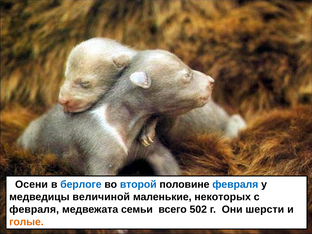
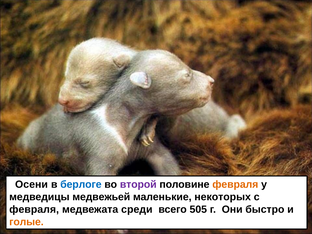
второй colour: blue -> purple
февраля at (235, 184) colour: blue -> orange
величиной: величиной -> медвежьей
семьи: семьи -> среди
502: 502 -> 505
шерсти: шерсти -> быстро
